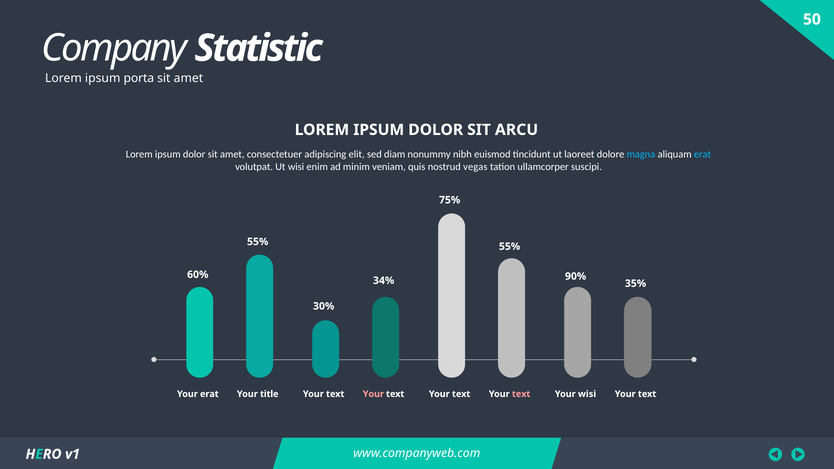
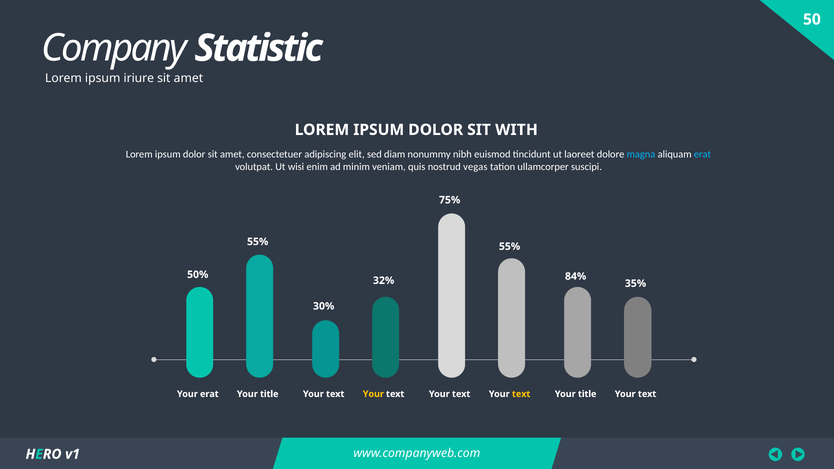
porta: porta -> iriure
ARCU: ARCU -> WITH
60%: 60% -> 50%
90%: 90% -> 84%
34%: 34% -> 32%
Your at (373, 394) colour: pink -> yellow
text at (521, 394) colour: pink -> yellow
wisi at (587, 394): wisi -> title
